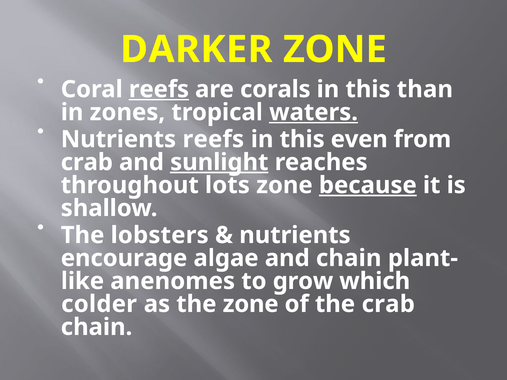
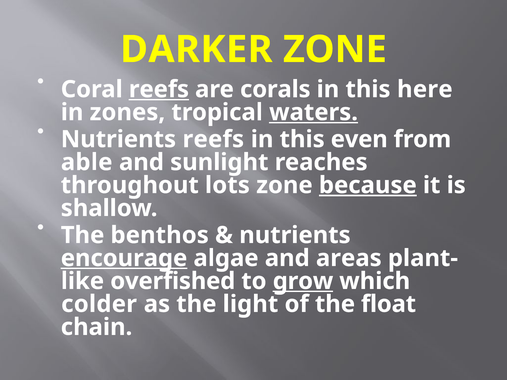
than: than -> here
crab at (87, 162): crab -> able
sunlight underline: present -> none
lobsters: lobsters -> benthos
encourage underline: none -> present
and chain: chain -> areas
anenomes: anenomes -> overfished
grow underline: none -> present
the zone: zone -> light
the crab: crab -> float
